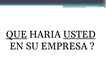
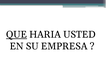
USTED underline: present -> none
